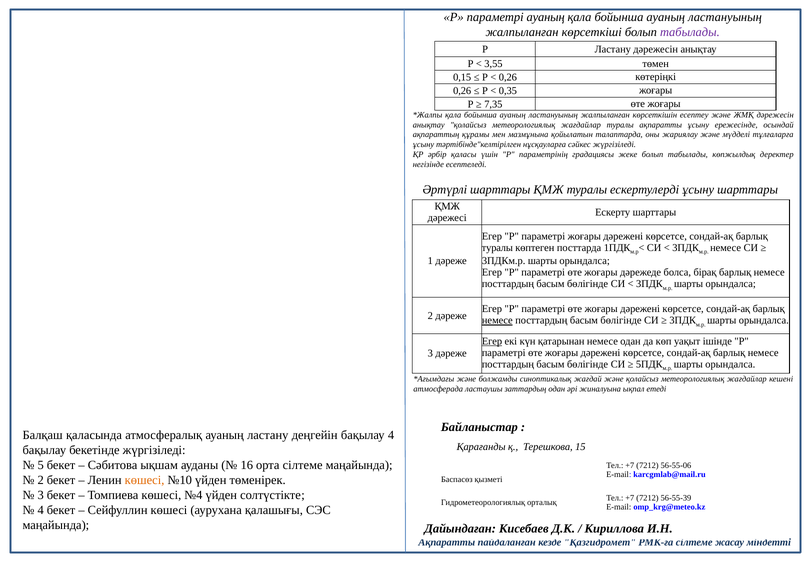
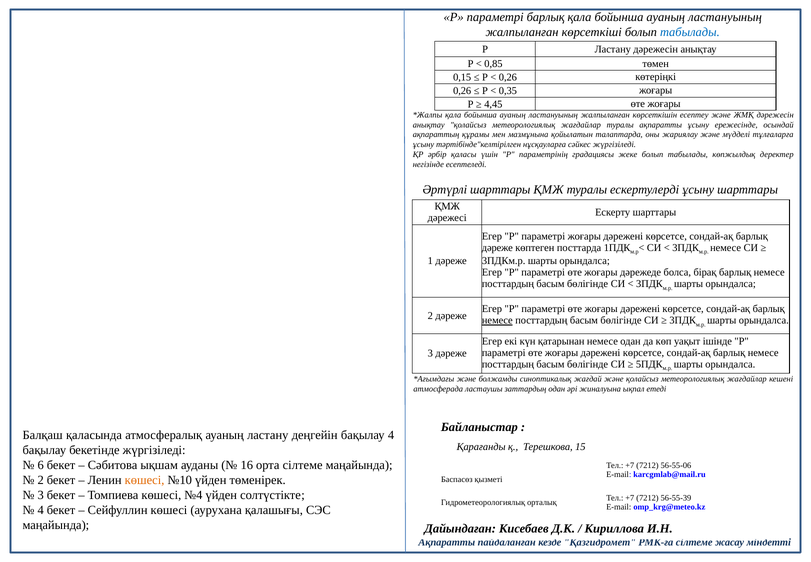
параметрі ауаның: ауаның -> барлық
табылады at (690, 32) colour: purple -> blue
3,55: 3,55 -> 0,85
7,35: 7,35 -> 4,45
туралы at (497, 248): туралы -> дәреже
Егер at (492, 341) underline: present -> none
5: 5 -> 6
